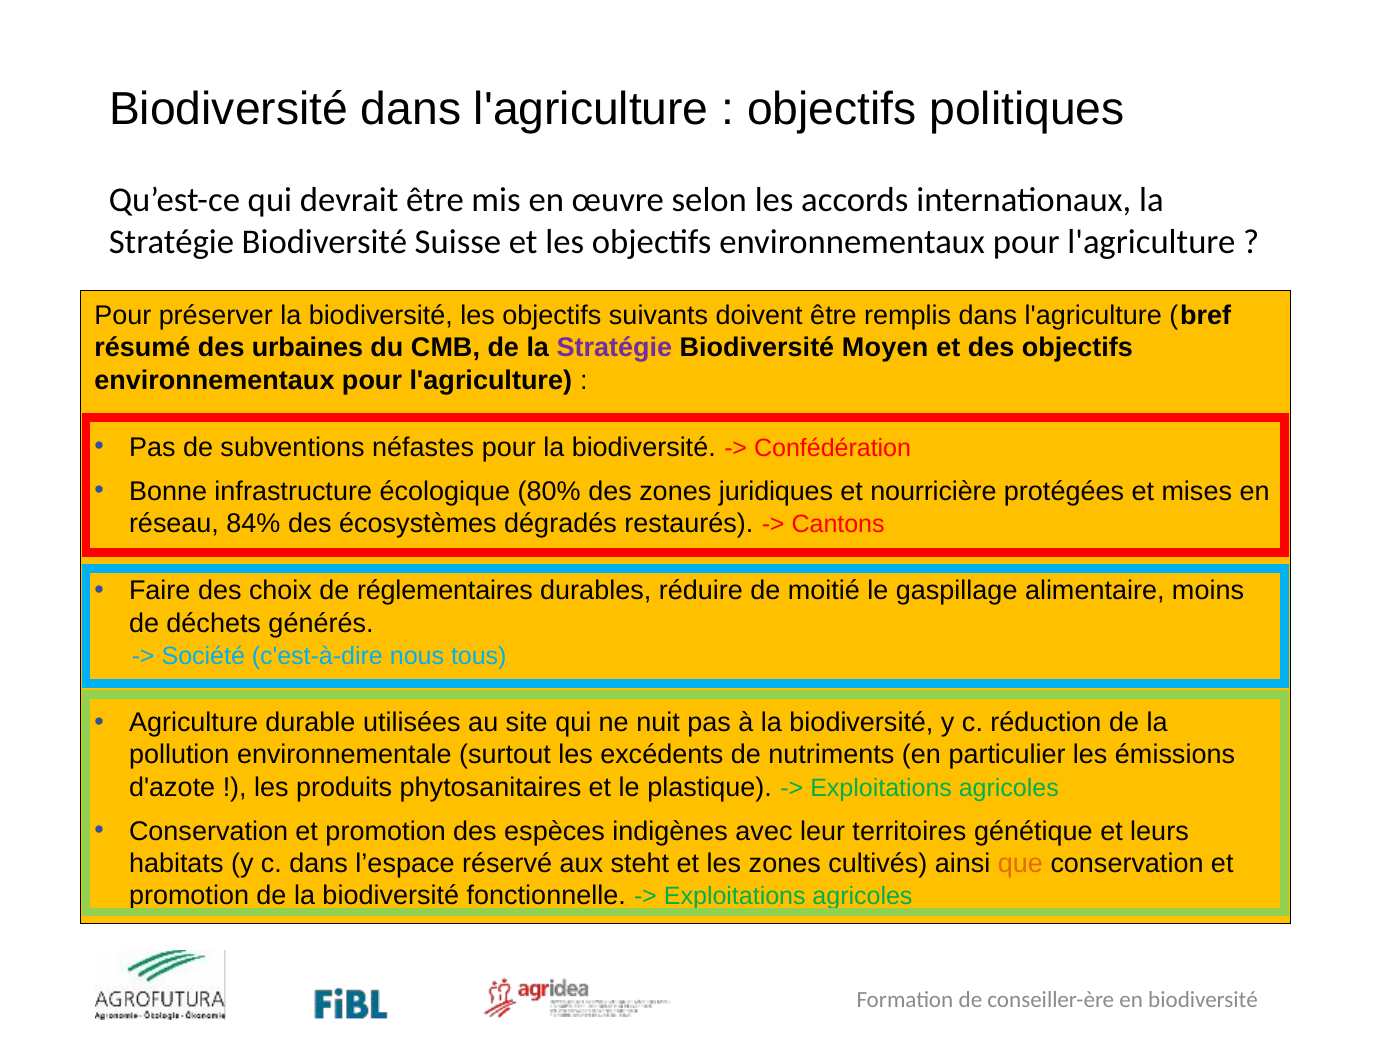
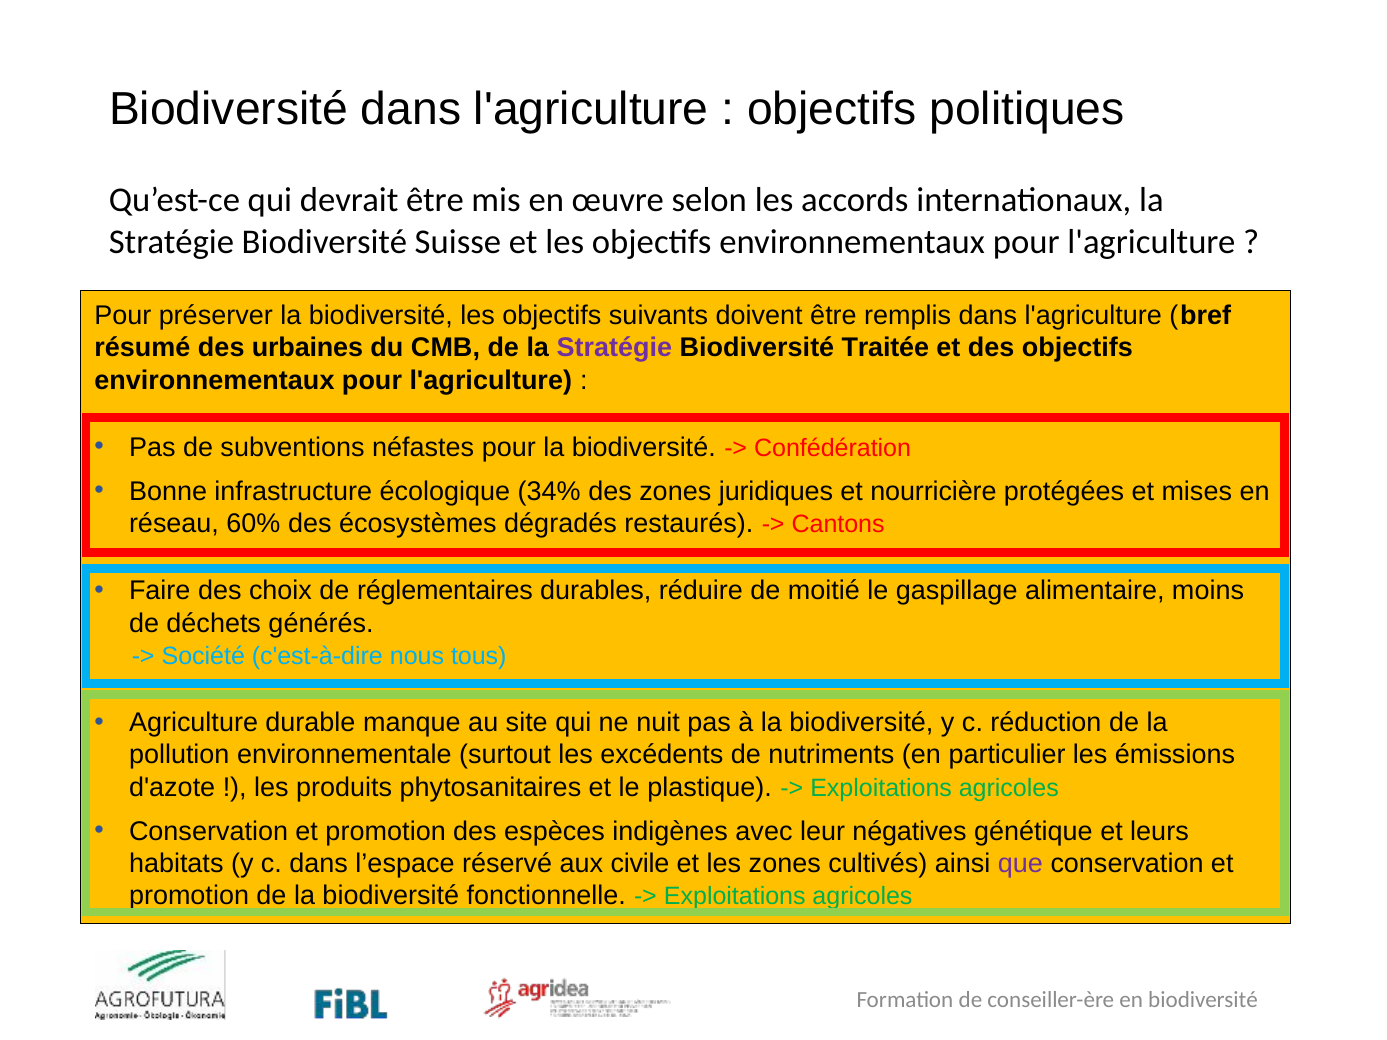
Moyen: Moyen -> Traitée
80%: 80% -> 34%
84%: 84% -> 60%
utilisées: utilisées -> manque
territoires: territoires -> négatives
steht: steht -> civile
que colour: orange -> purple
